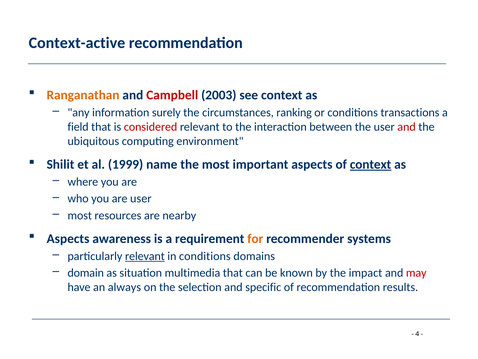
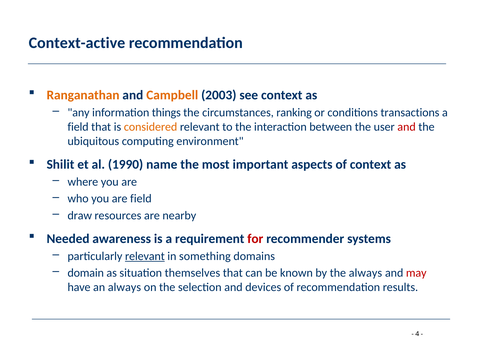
Campbell colour: red -> orange
surely: surely -> things
considered colour: red -> orange
1999: 1999 -> 1990
context at (371, 164) underline: present -> none
are user: user -> field
most at (80, 215): most -> draw
Aspects at (68, 238): Aspects -> Needed
for colour: orange -> red
in conditions: conditions -> something
multimedia: multimedia -> themselves
the impact: impact -> always
specific: specific -> devices
